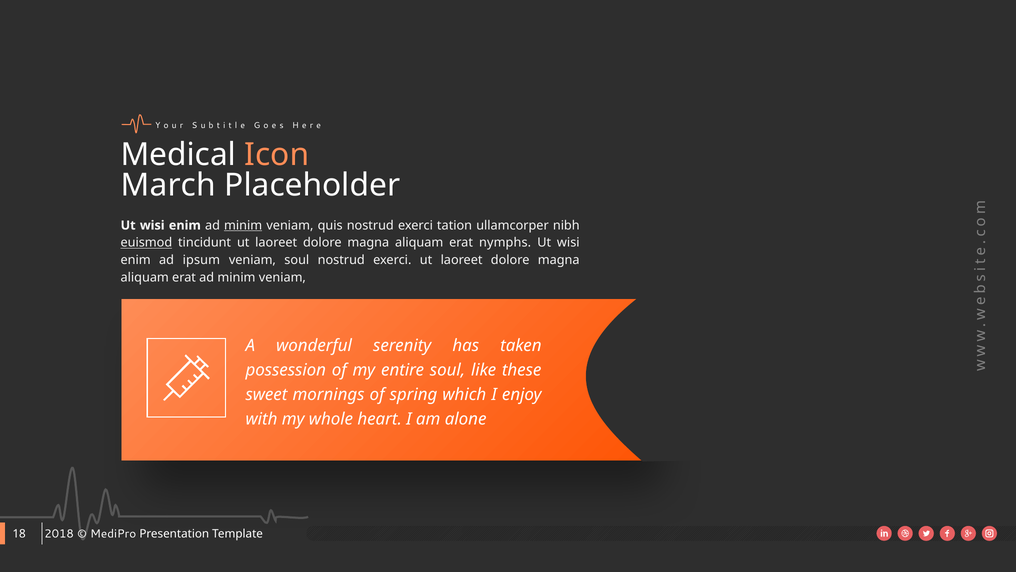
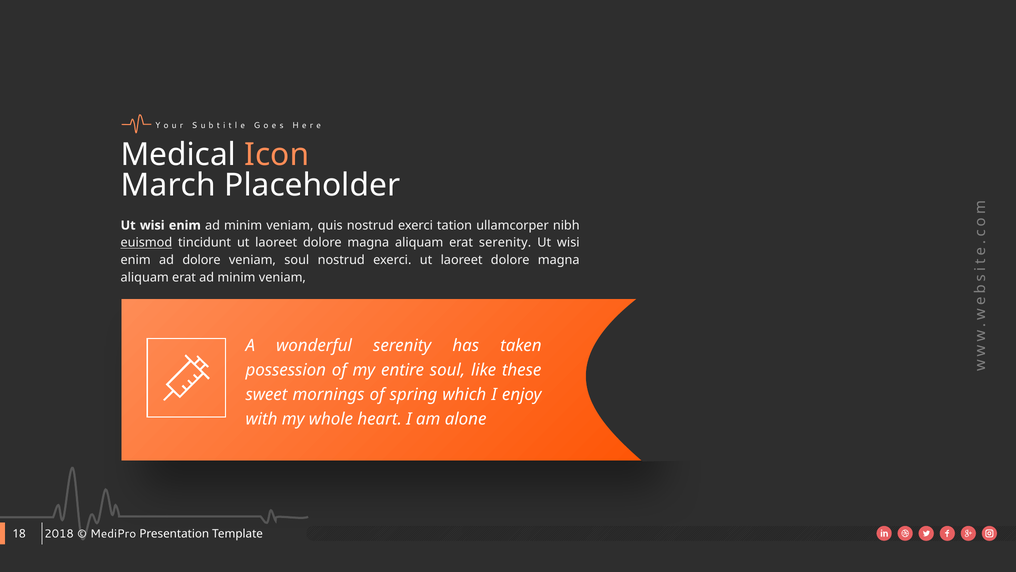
minim at (243, 225) underline: present -> none
erat nymphs: nymphs -> serenity
ad ipsum: ipsum -> dolore
